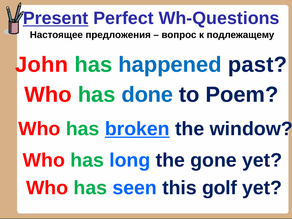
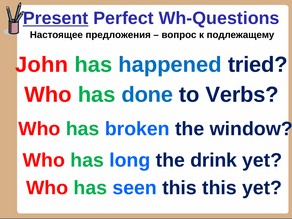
past: past -> tried
Poem: Poem -> Verbs
broken underline: present -> none
gone: gone -> drink
this golf: golf -> this
